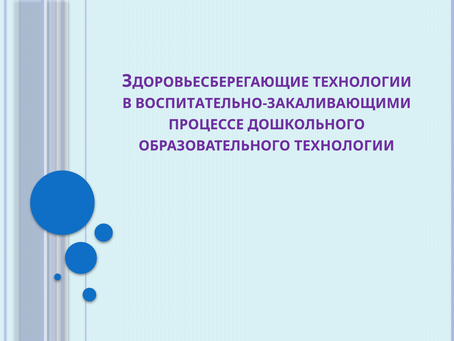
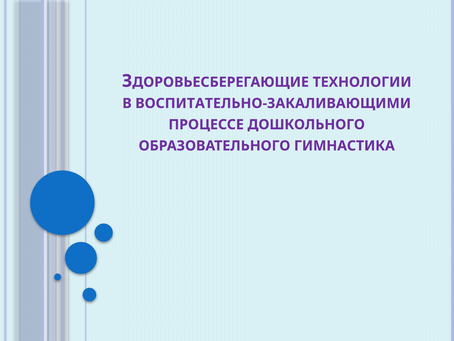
ОБРАЗОВАТЕЛЬНОГО ТЕХНОЛОГИИ: ТЕХНОЛОГИИ -> ГИМНАСТИКА
